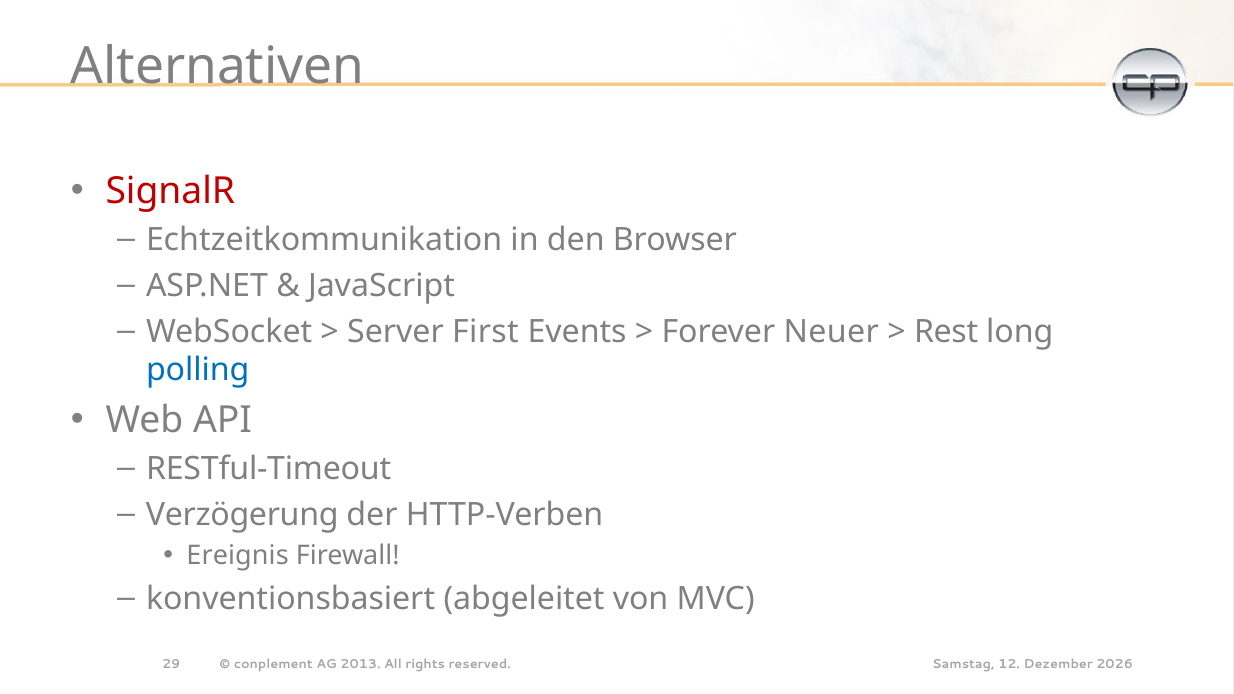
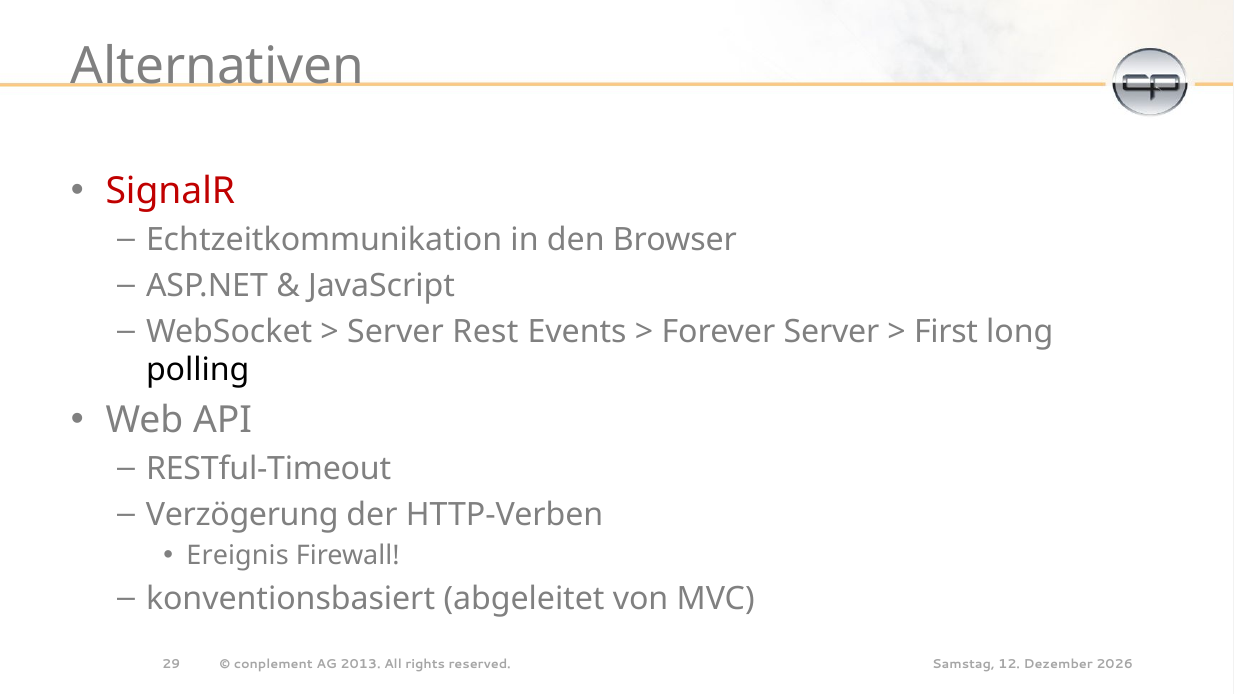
First: First -> Rest
Forever Neuer: Neuer -> Server
Rest: Rest -> First
polling colour: blue -> black
